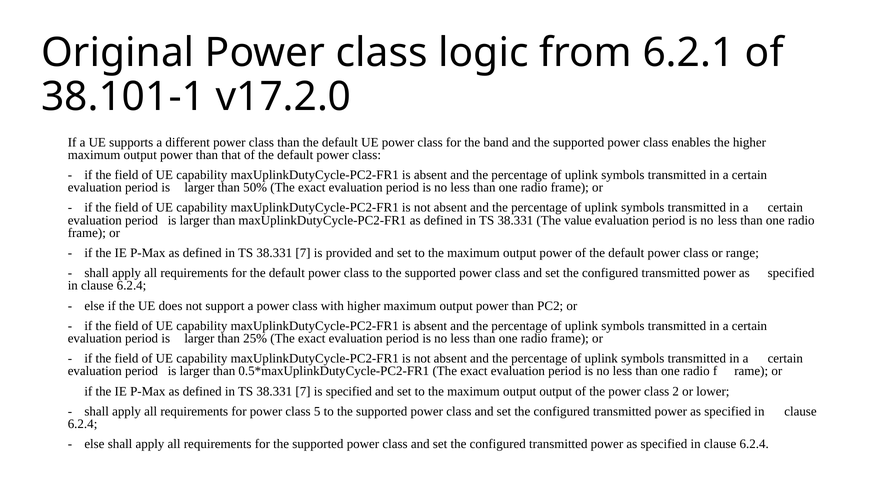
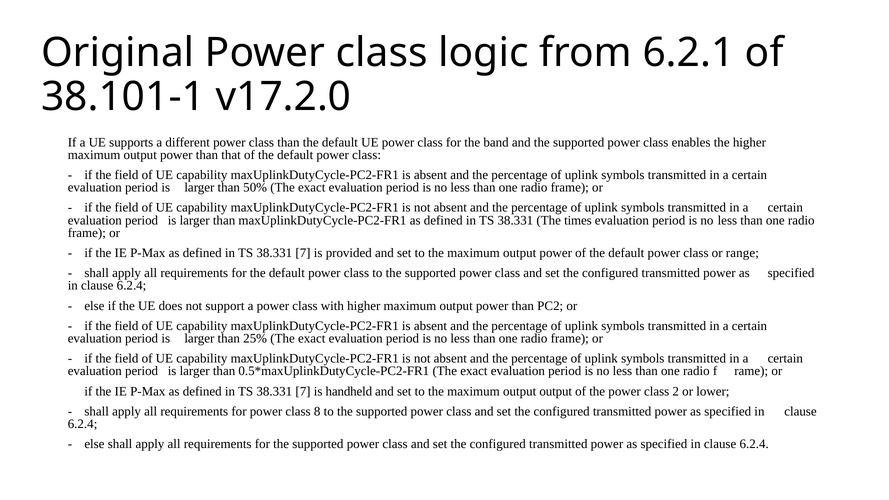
value: value -> times
is specified: specified -> handheld
5: 5 -> 8
